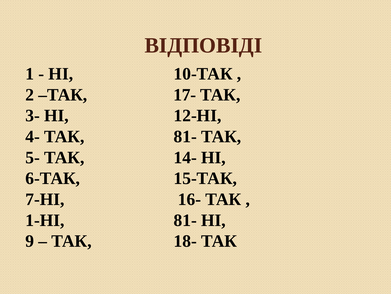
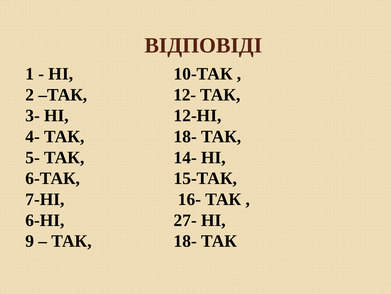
17-: 17- -> 12-
81- at (185, 136): 81- -> 18-
1-НІ: 1-НІ -> 6-НІ
81- at (185, 220): 81- -> 27-
